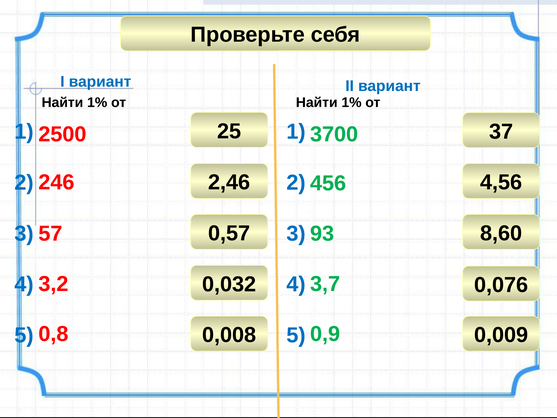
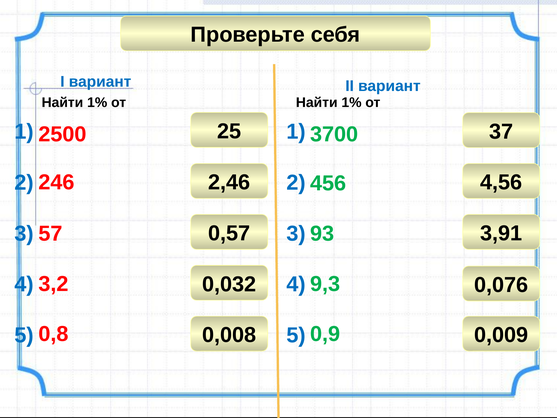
8,60: 8,60 -> 3,91
3,7: 3,7 -> 9,3
